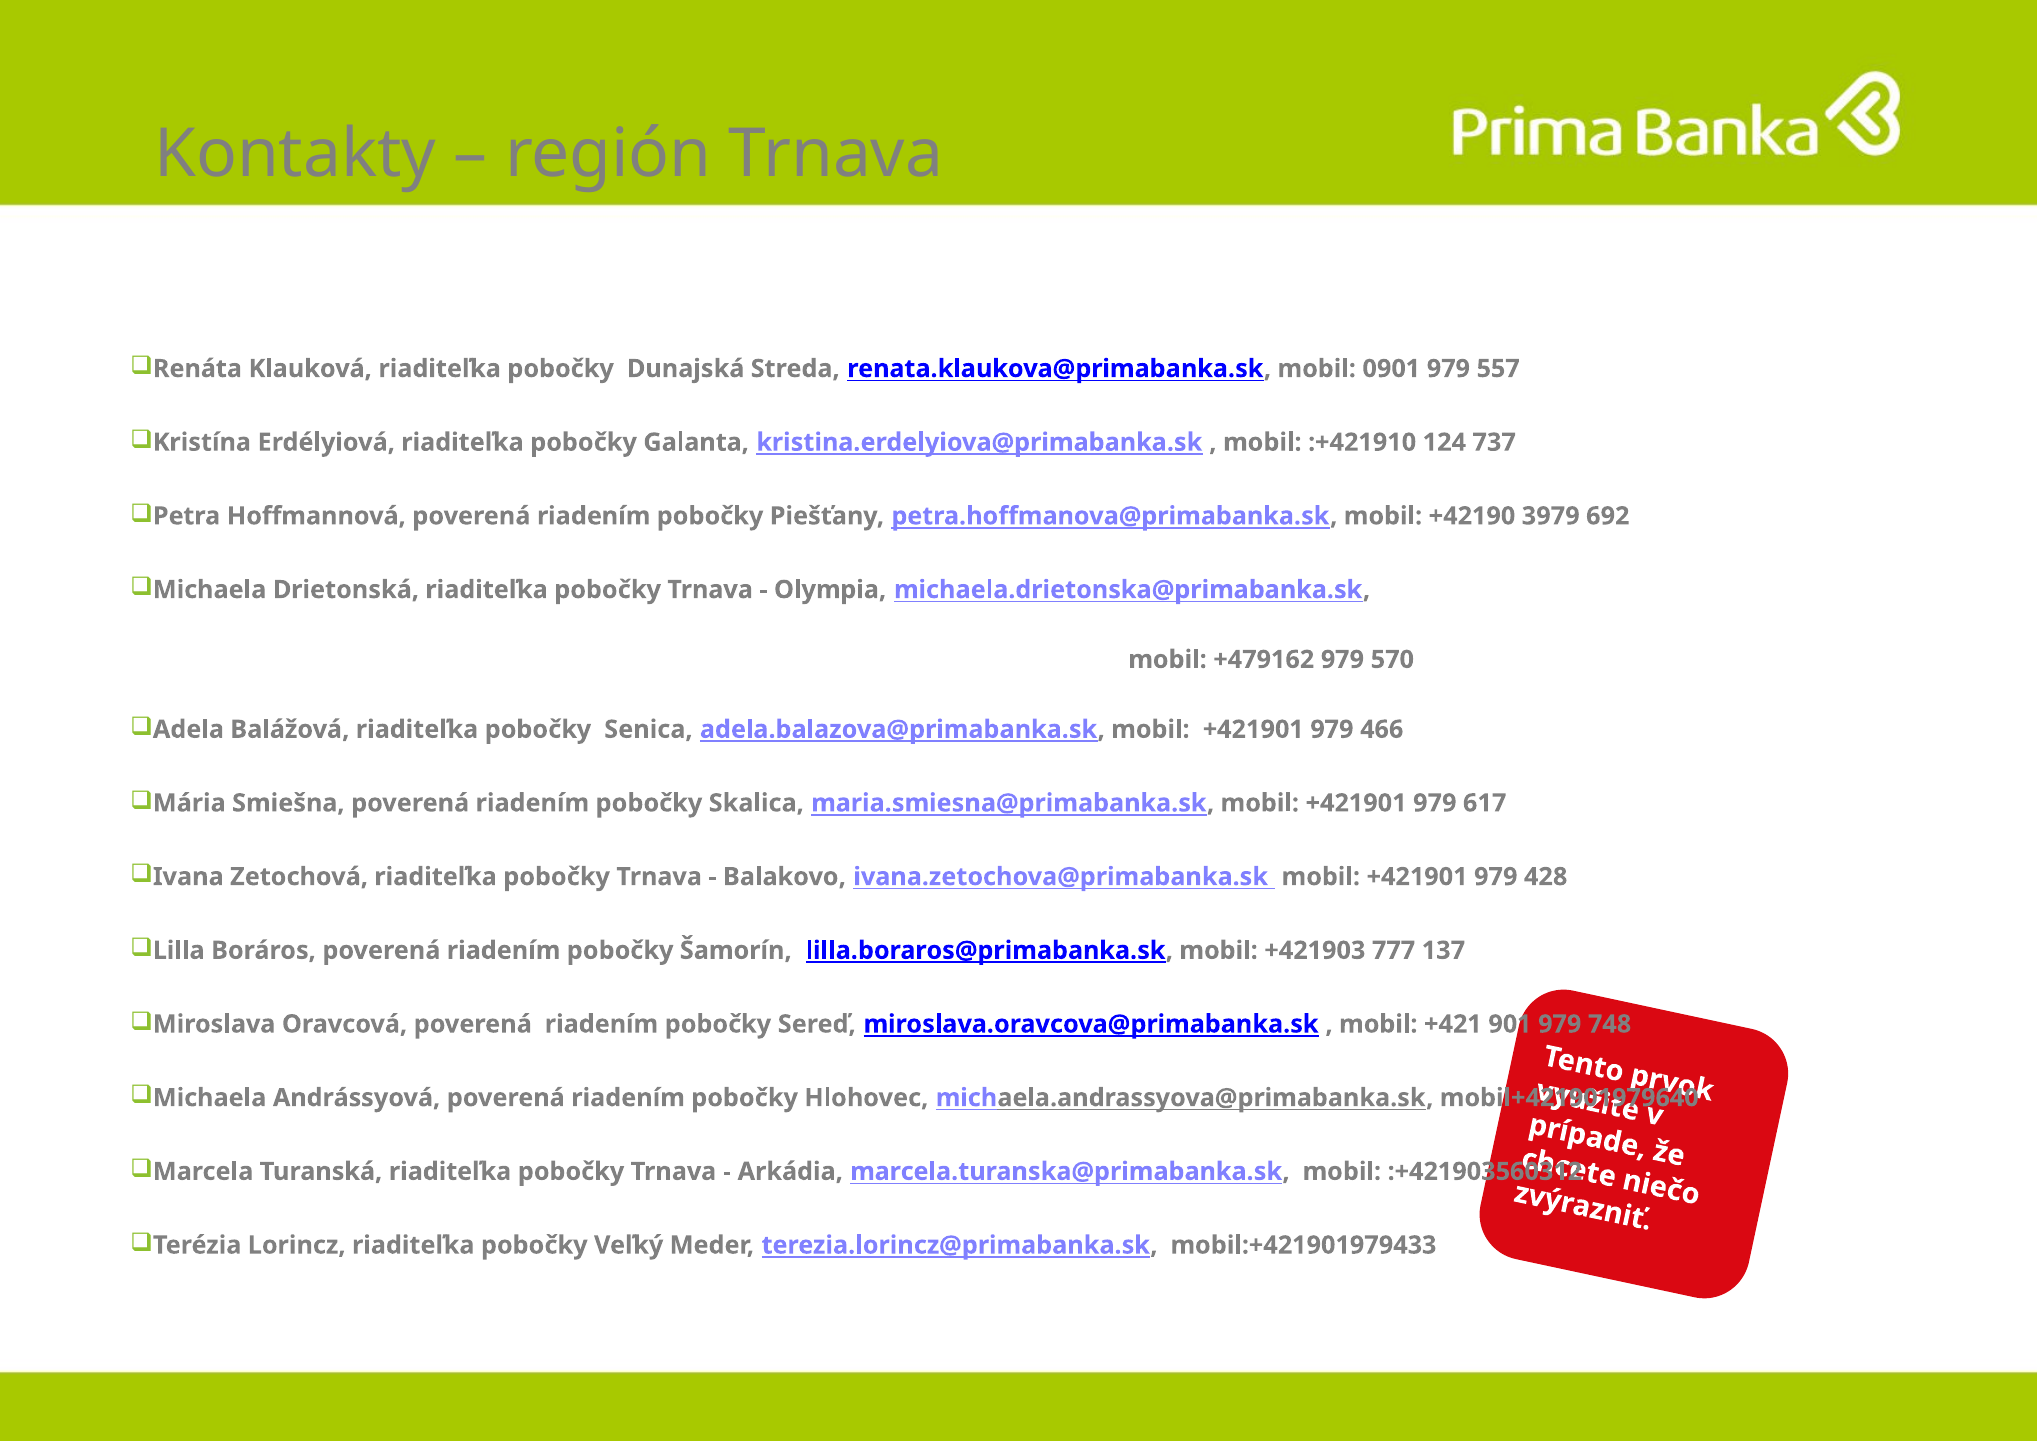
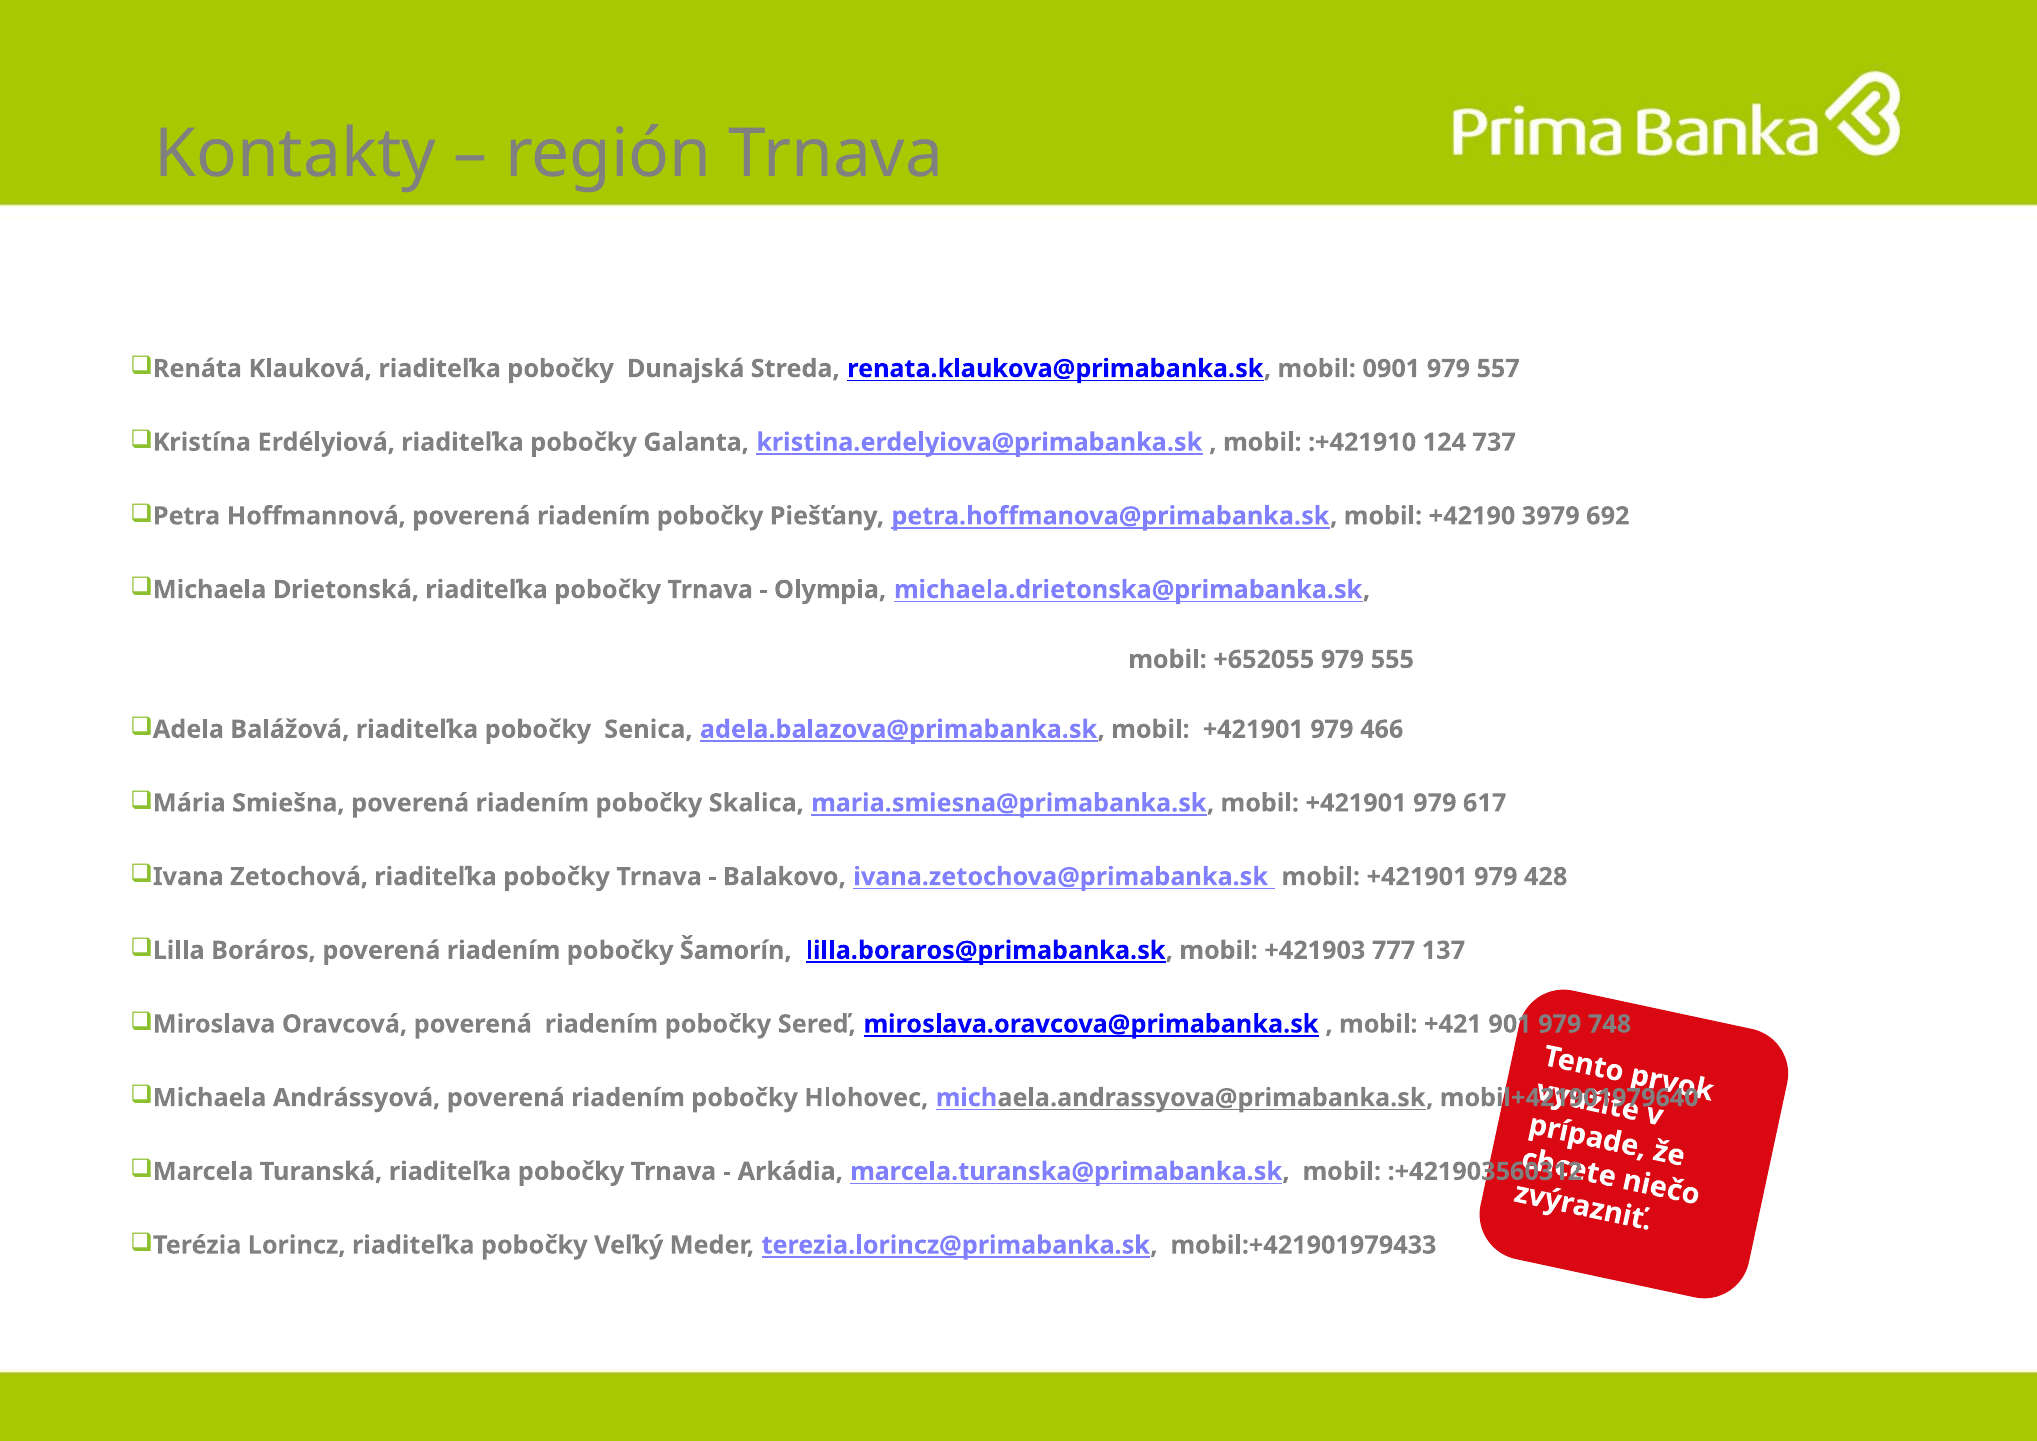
+479162: +479162 -> +652055
570: 570 -> 555
